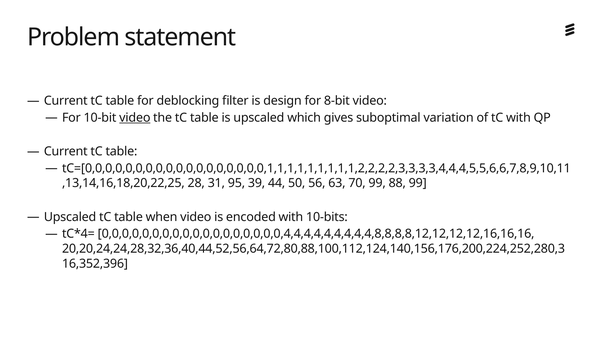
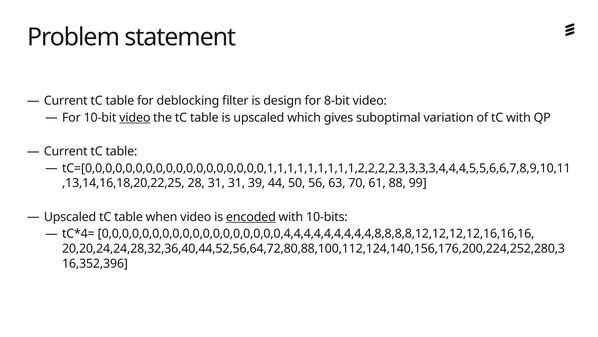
31 95: 95 -> 31
70 99: 99 -> 61
encoded underline: none -> present
